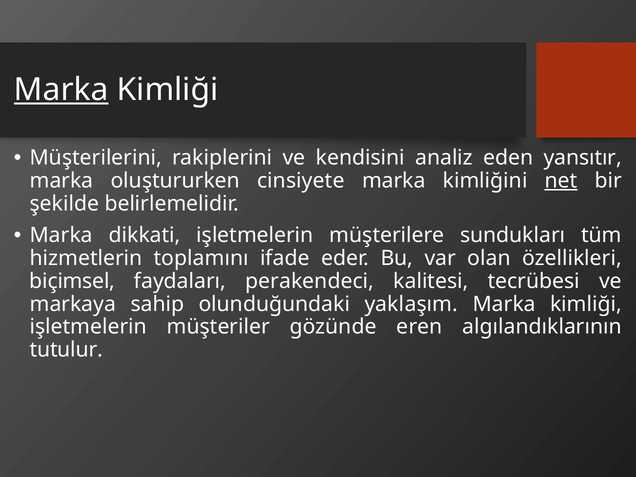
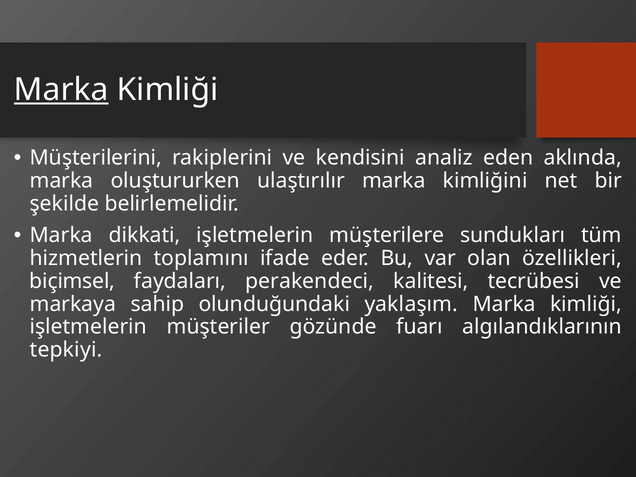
yansıtır: yansıtır -> aklında
cinsiyete: cinsiyete -> ulaştırılır
net underline: present -> none
eren: eren -> fuarı
tutulur: tutulur -> tepkiyi
